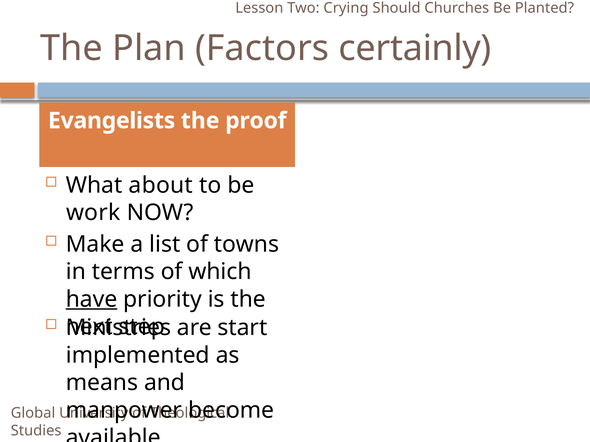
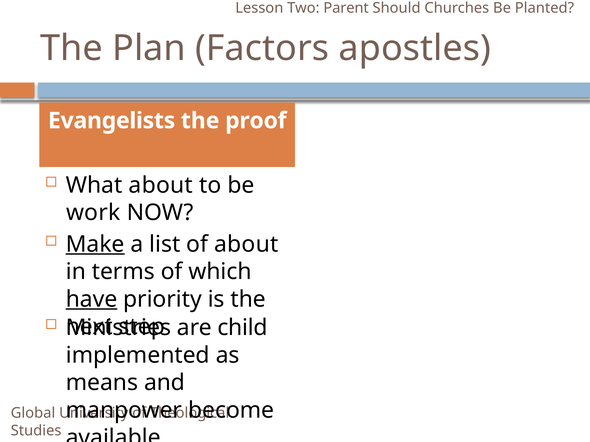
Crying: Crying -> Parent
certainly: certainly -> apostles
Make underline: none -> present
of towns: towns -> about
start: start -> child
